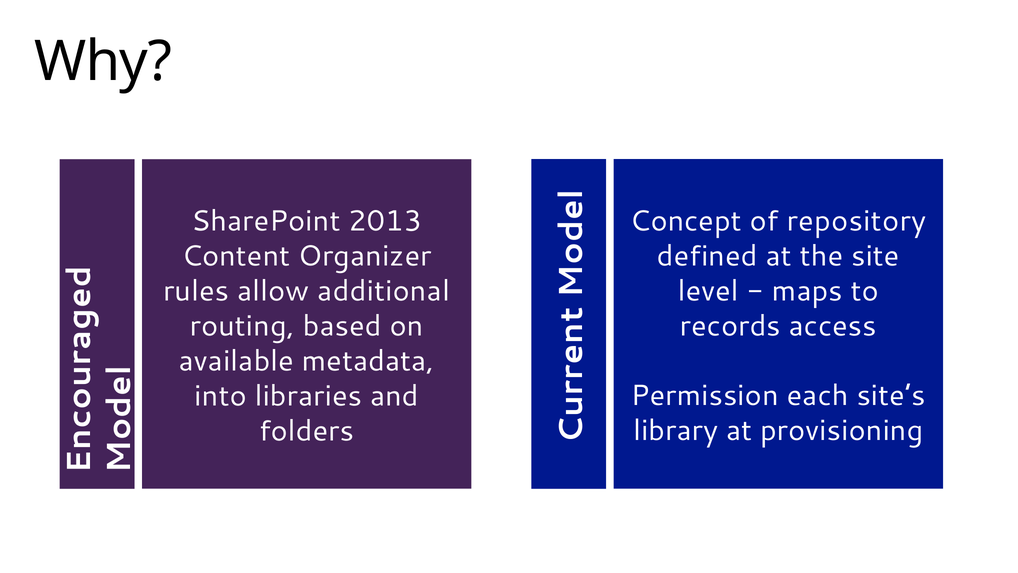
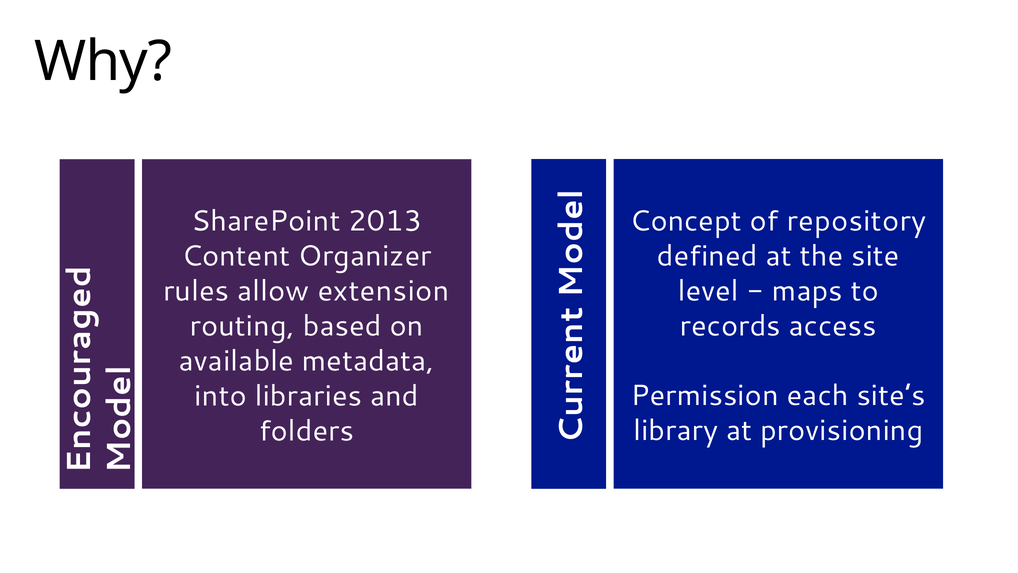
additional: additional -> extension
